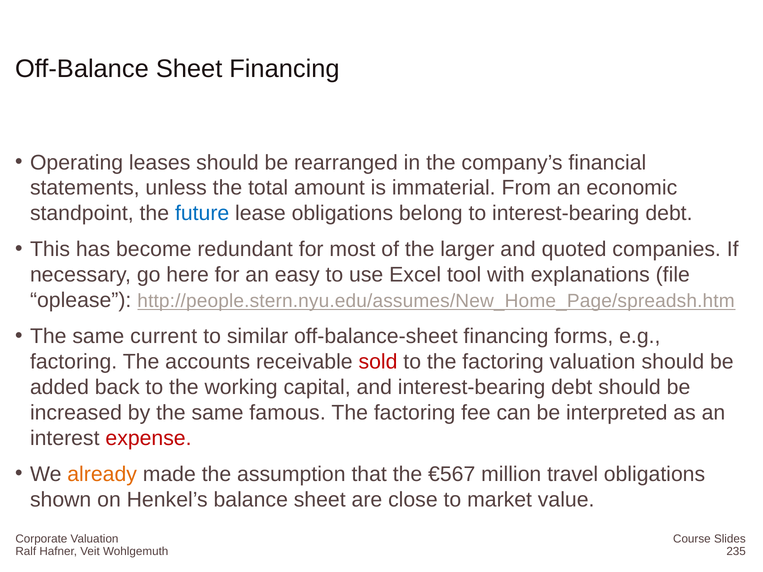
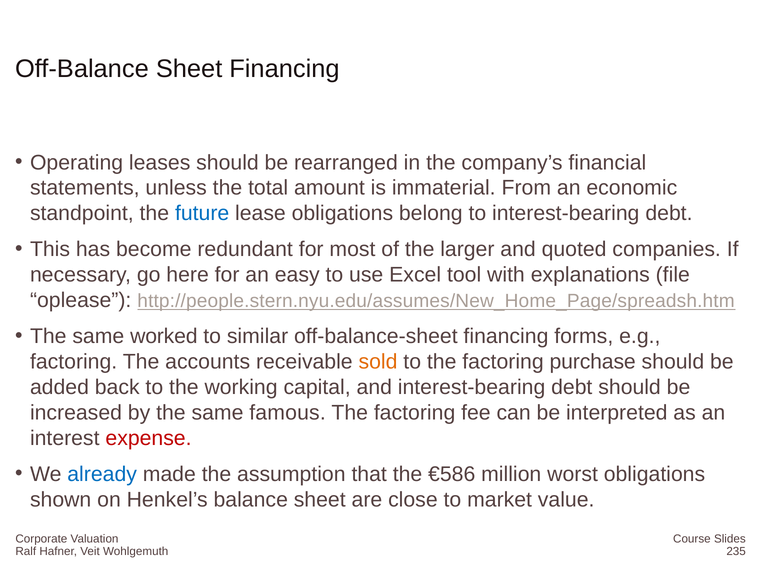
current: current -> worked
sold colour: red -> orange
factoring valuation: valuation -> purchase
already colour: orange -> blue
€567: €567 -> €586
travel: travel -> worst
